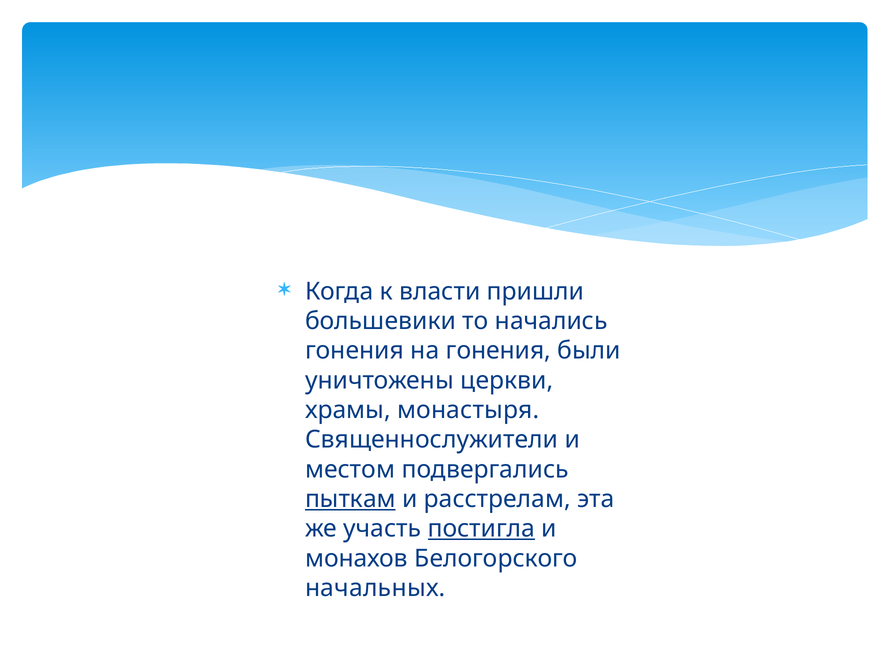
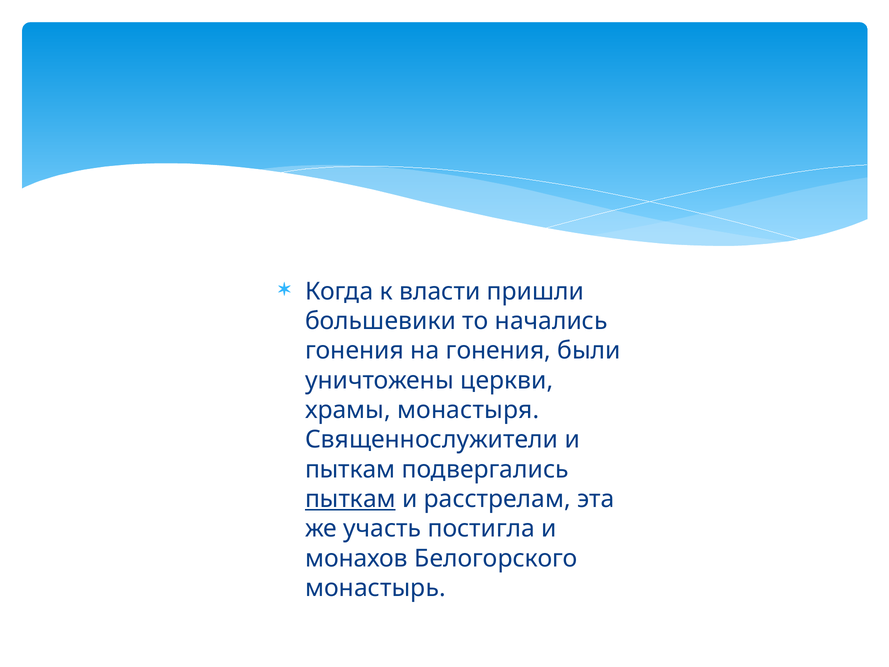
местом at (350, 469): местом -> пыткам
постигла underline: present -> none
начальных: начальных -> монастырь
